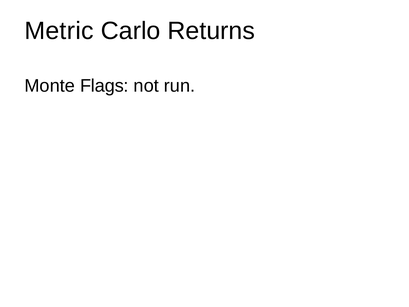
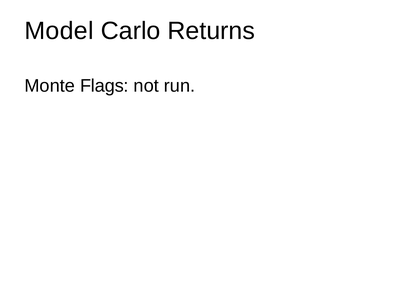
Metric: Metric -> Model
